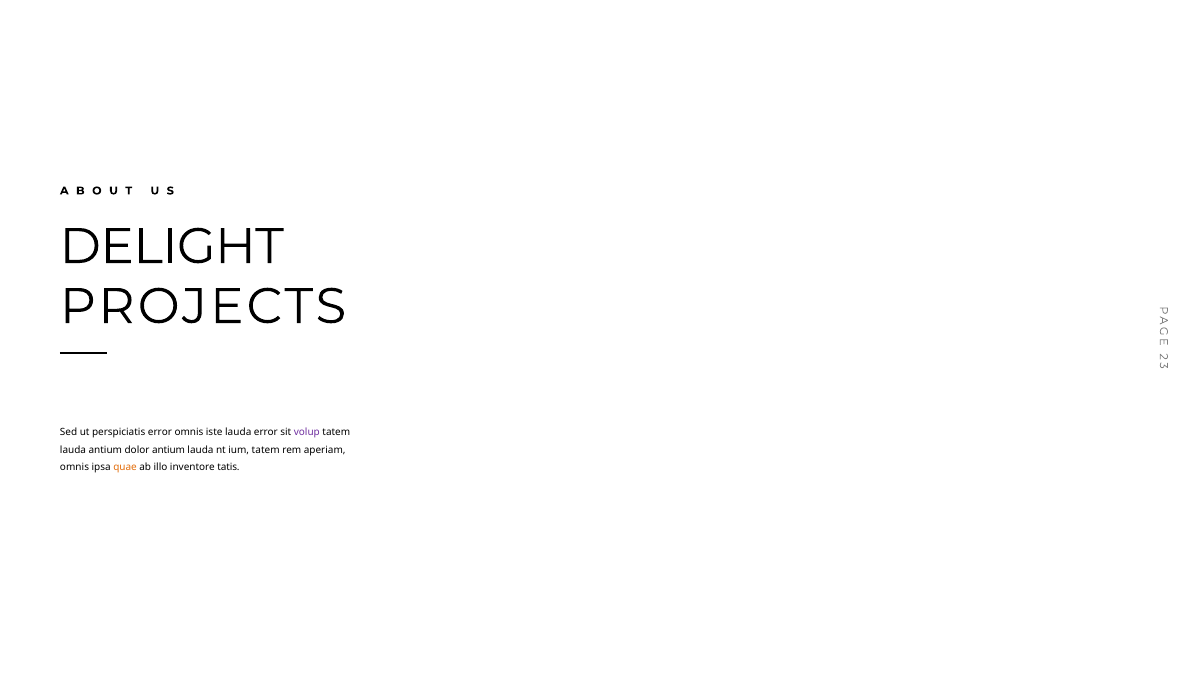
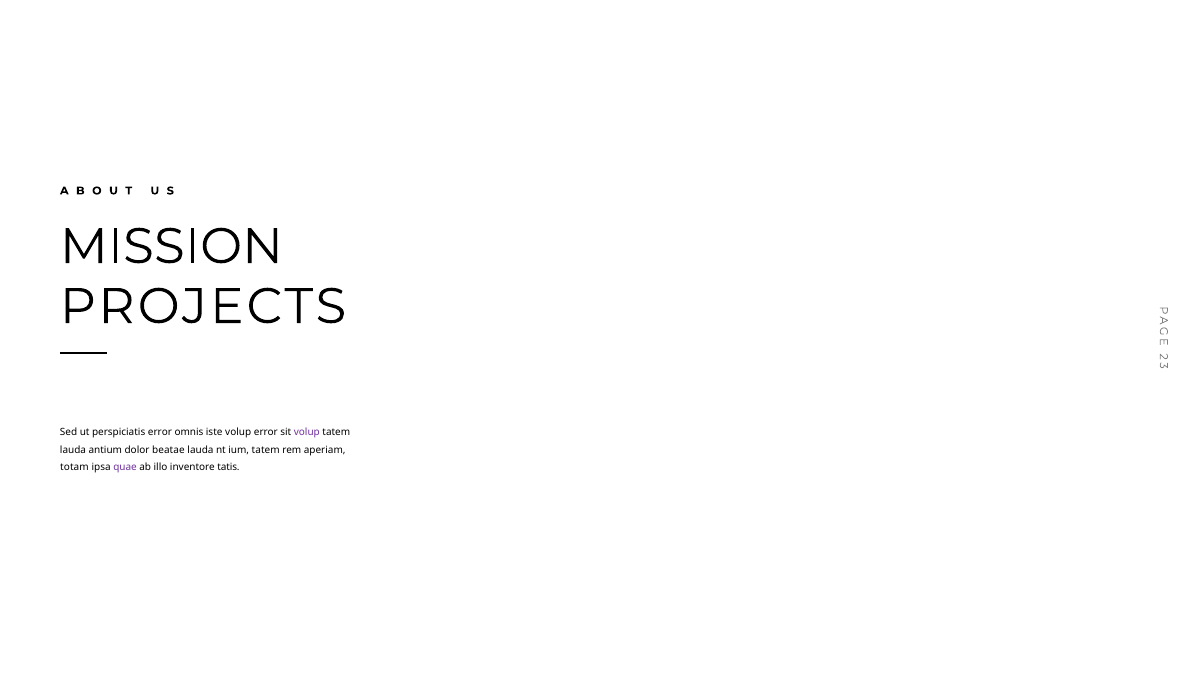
DELIGHT: DELIGHT -> MISSION
iste lauda: lauda -> volup
dolor antium: antium -> beatae
omnis at (75, 468): omnis -> totam
quae colour: orange -> purple
